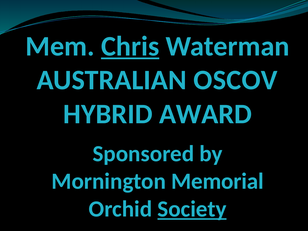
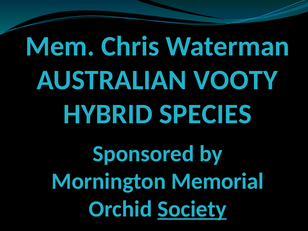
Chris underline: present -> none
OSCOV: OSCOV -> VOOTY
AWARD: AWARD -> SPECIES
